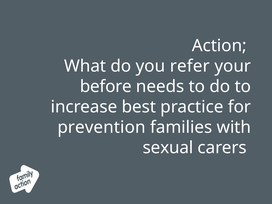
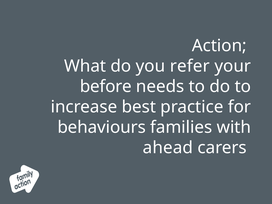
prevention: prevention -> behaviours
sexual: sexual -> ahead
